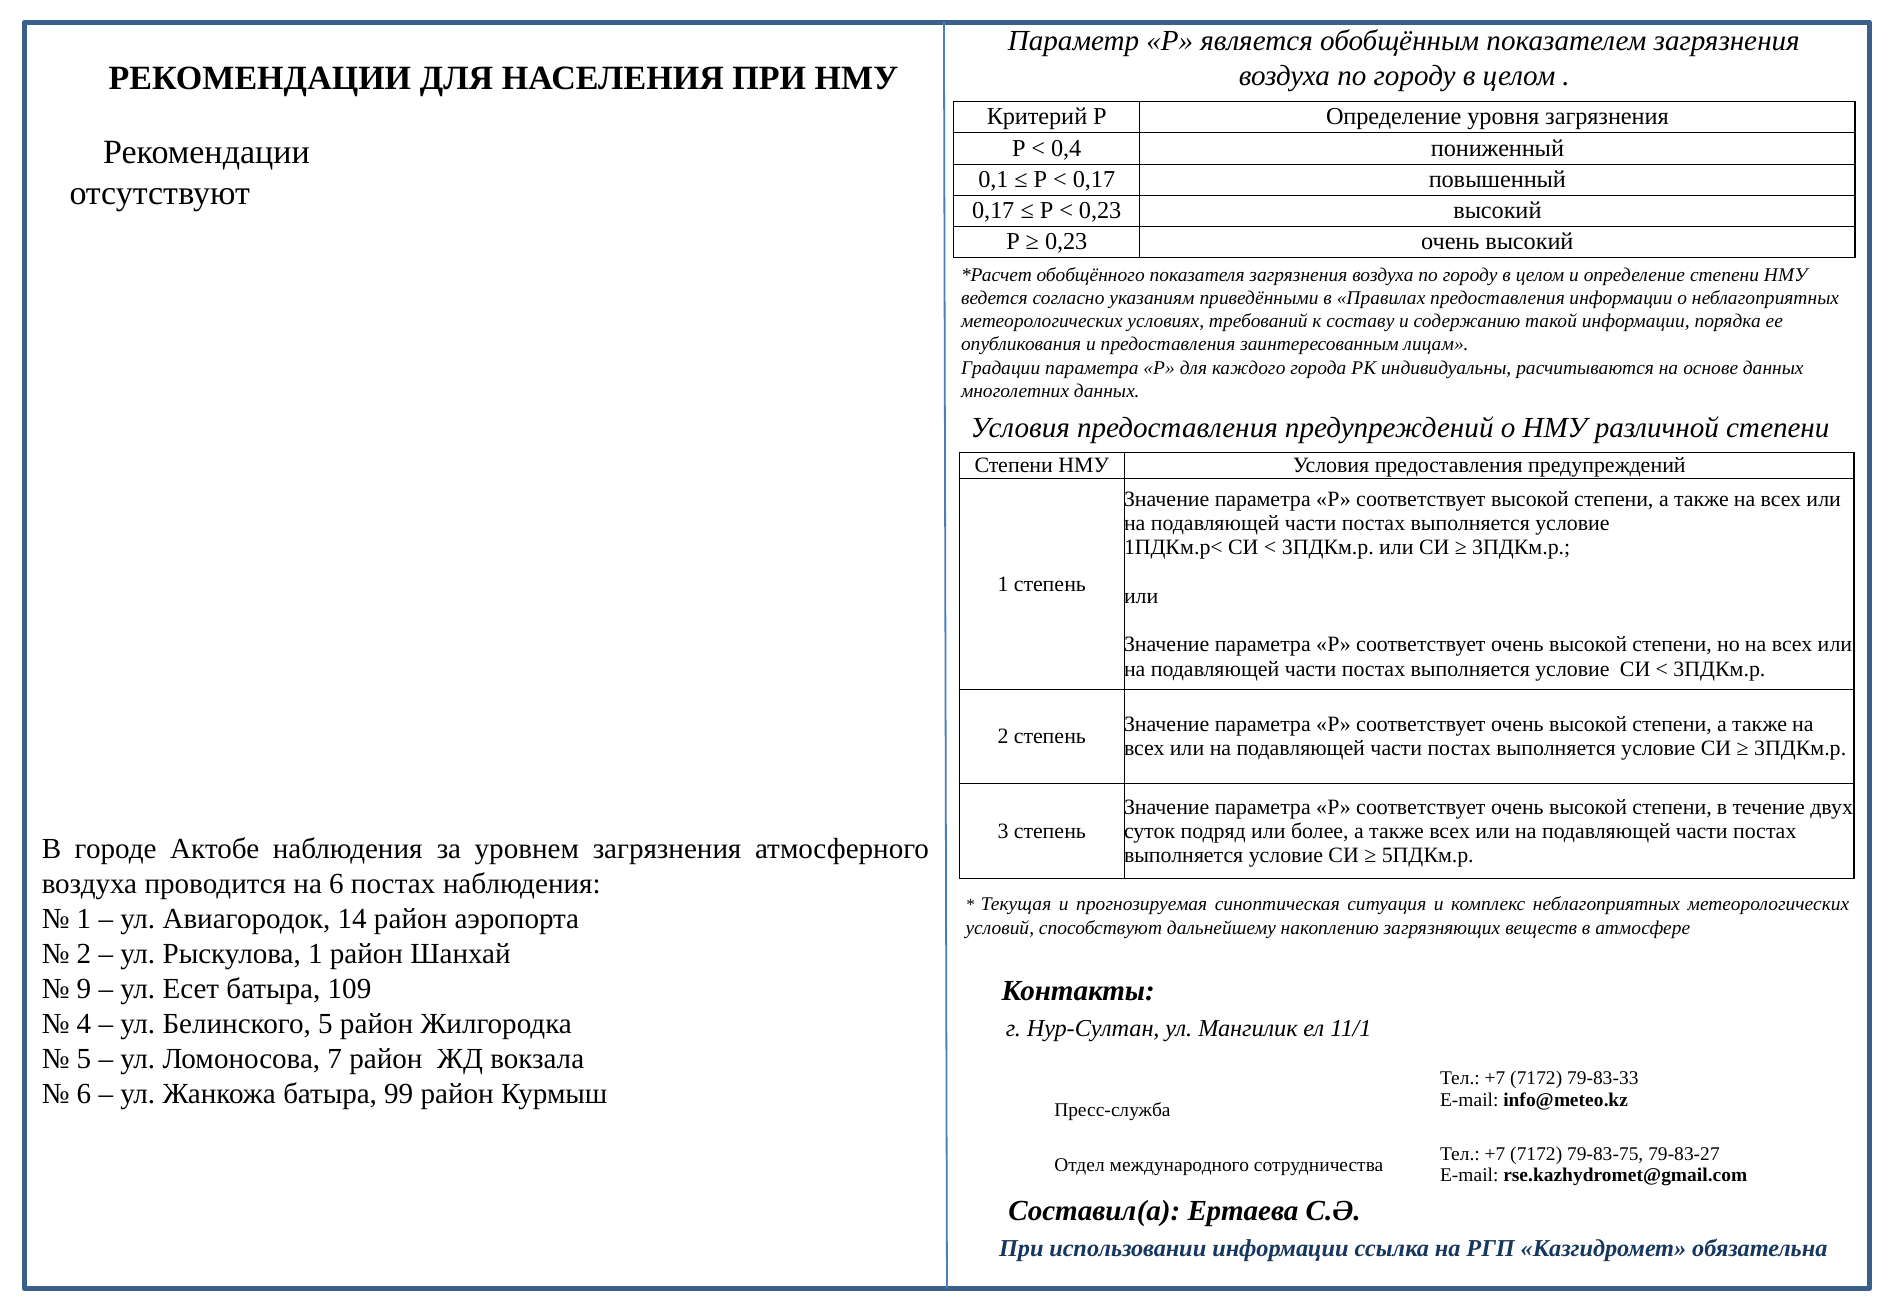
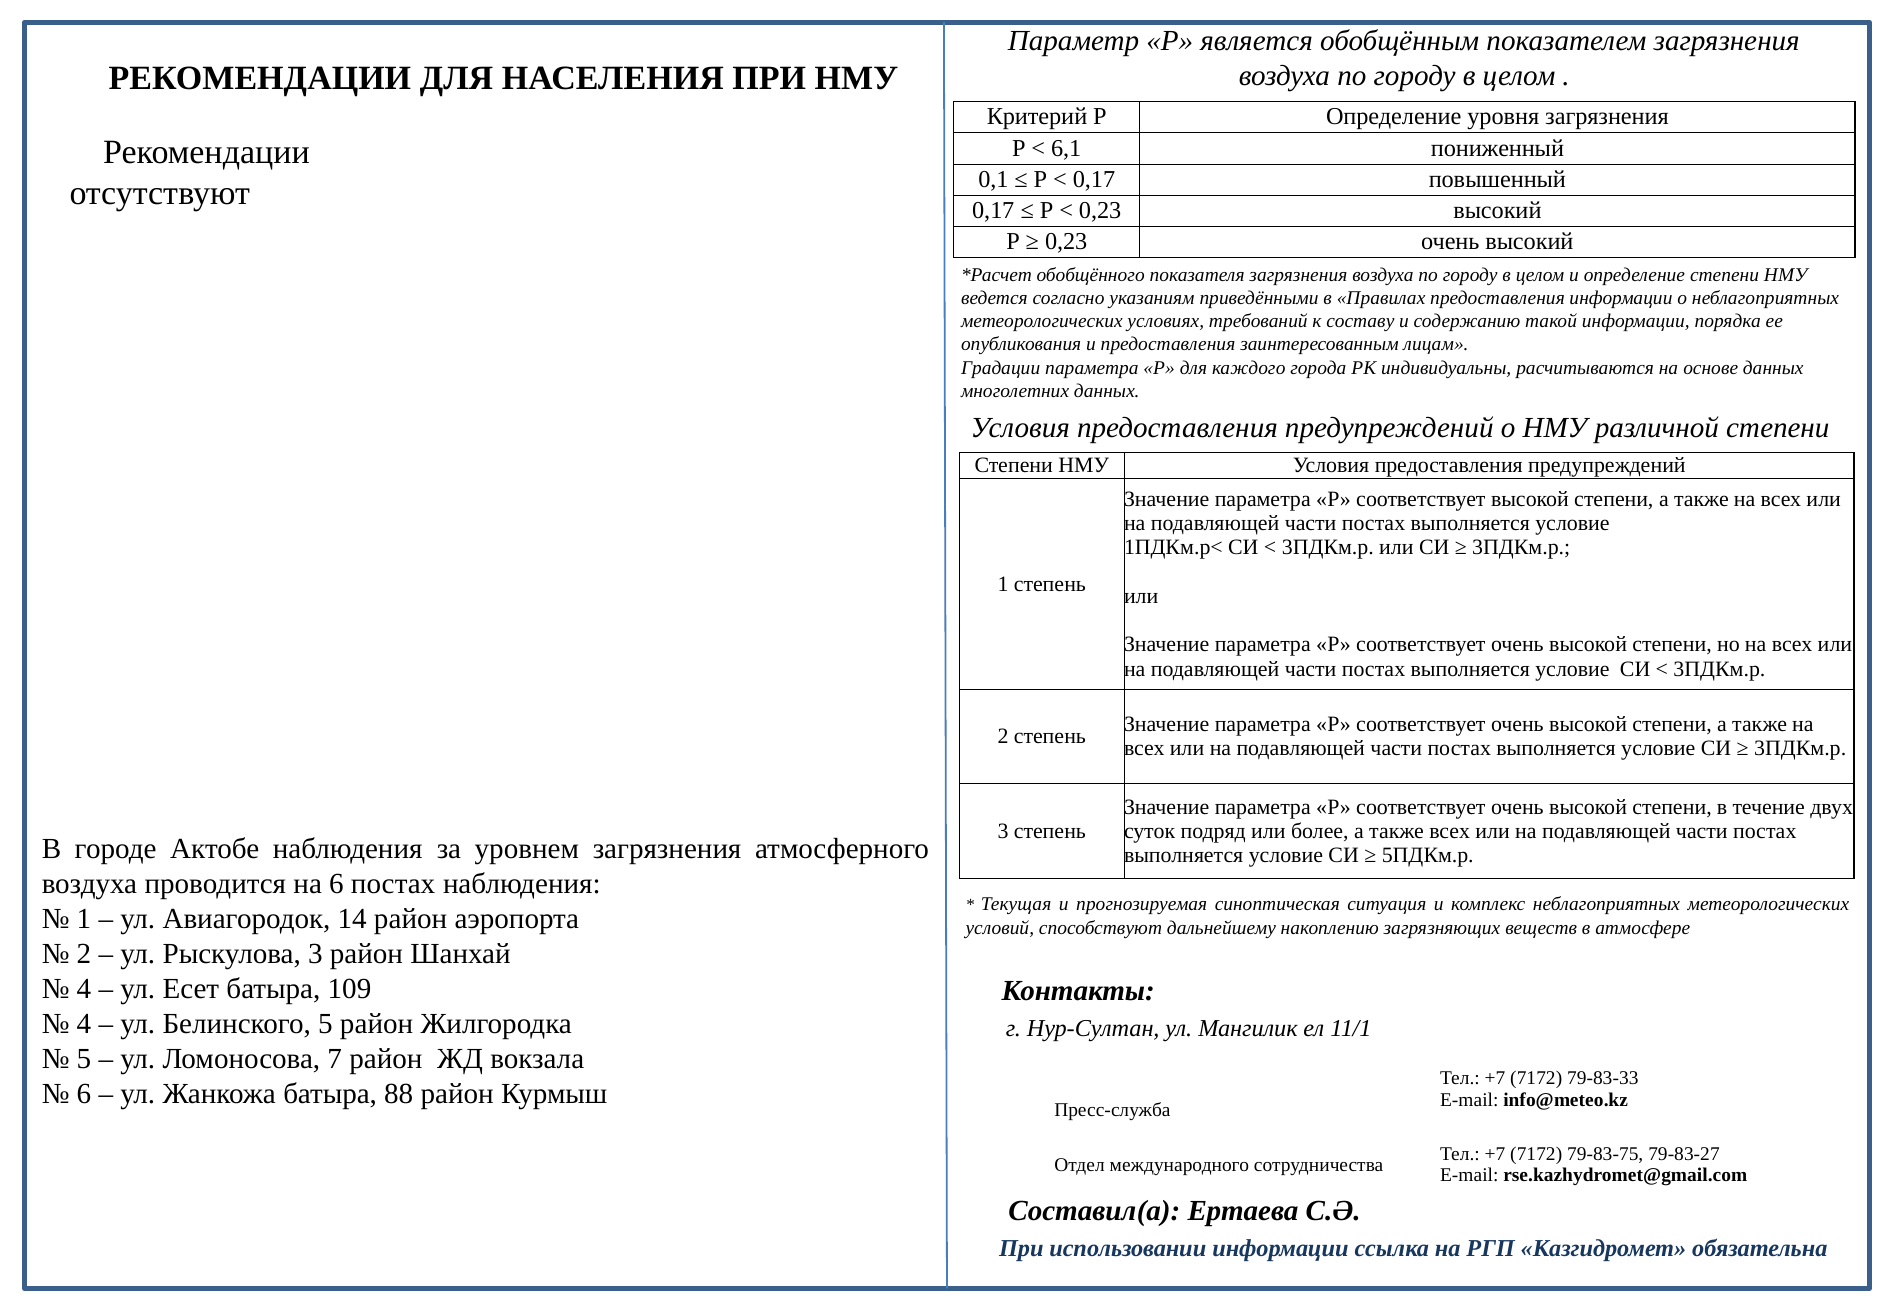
0,4: 0,4 -> 6,1
Рыскулова 1: 1 -> 3
9 at (84, 989): 9 -> 4
99: 99 -> 88
